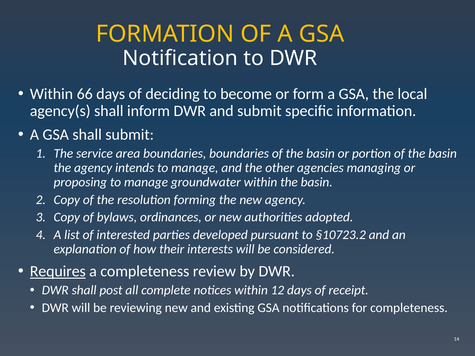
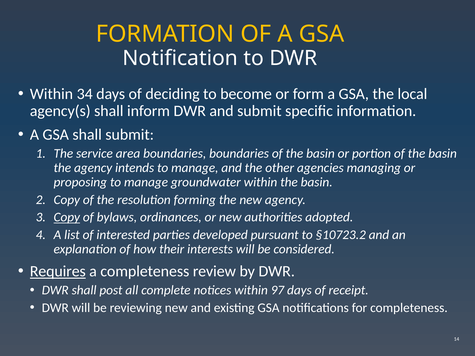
66: 66 -> 34
Copy at (67, 217) underline: none -> present
12: 12 -> 97
